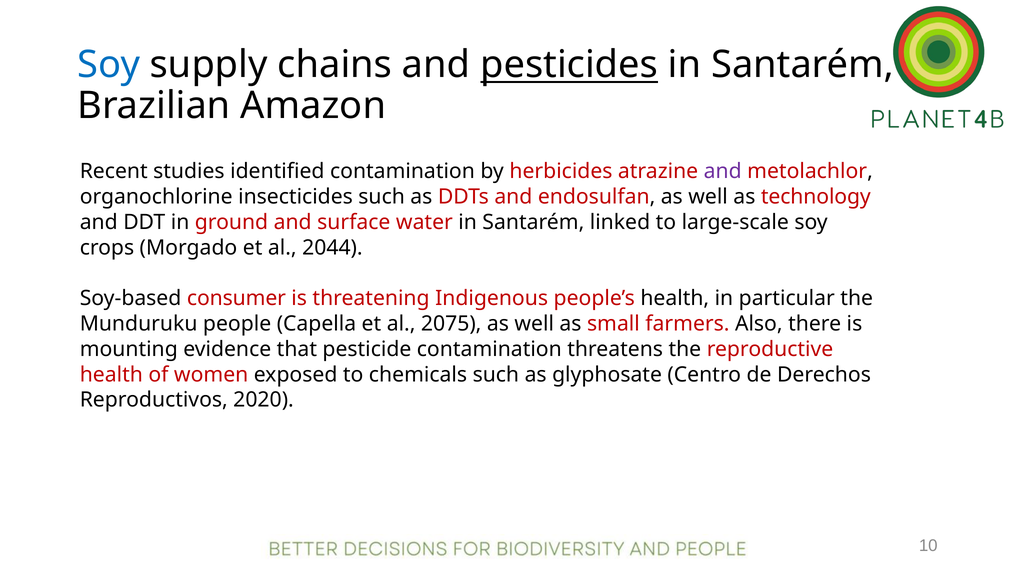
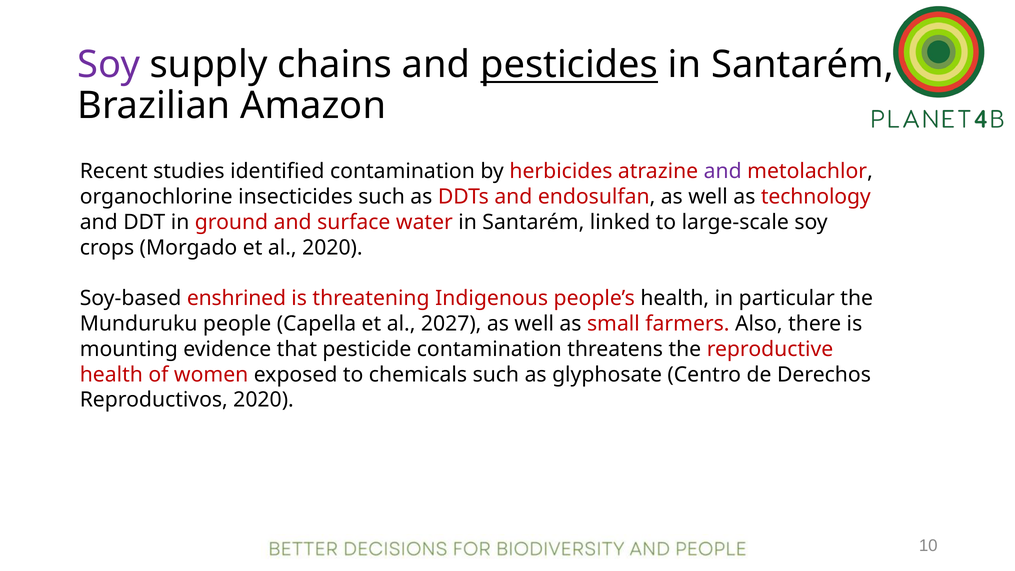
Soy at (109, 65) colour: blue -> purple
al 2044: 2044 -> 2020
consumer: consumer -> enshrined
2075: 2075 -> 2027
